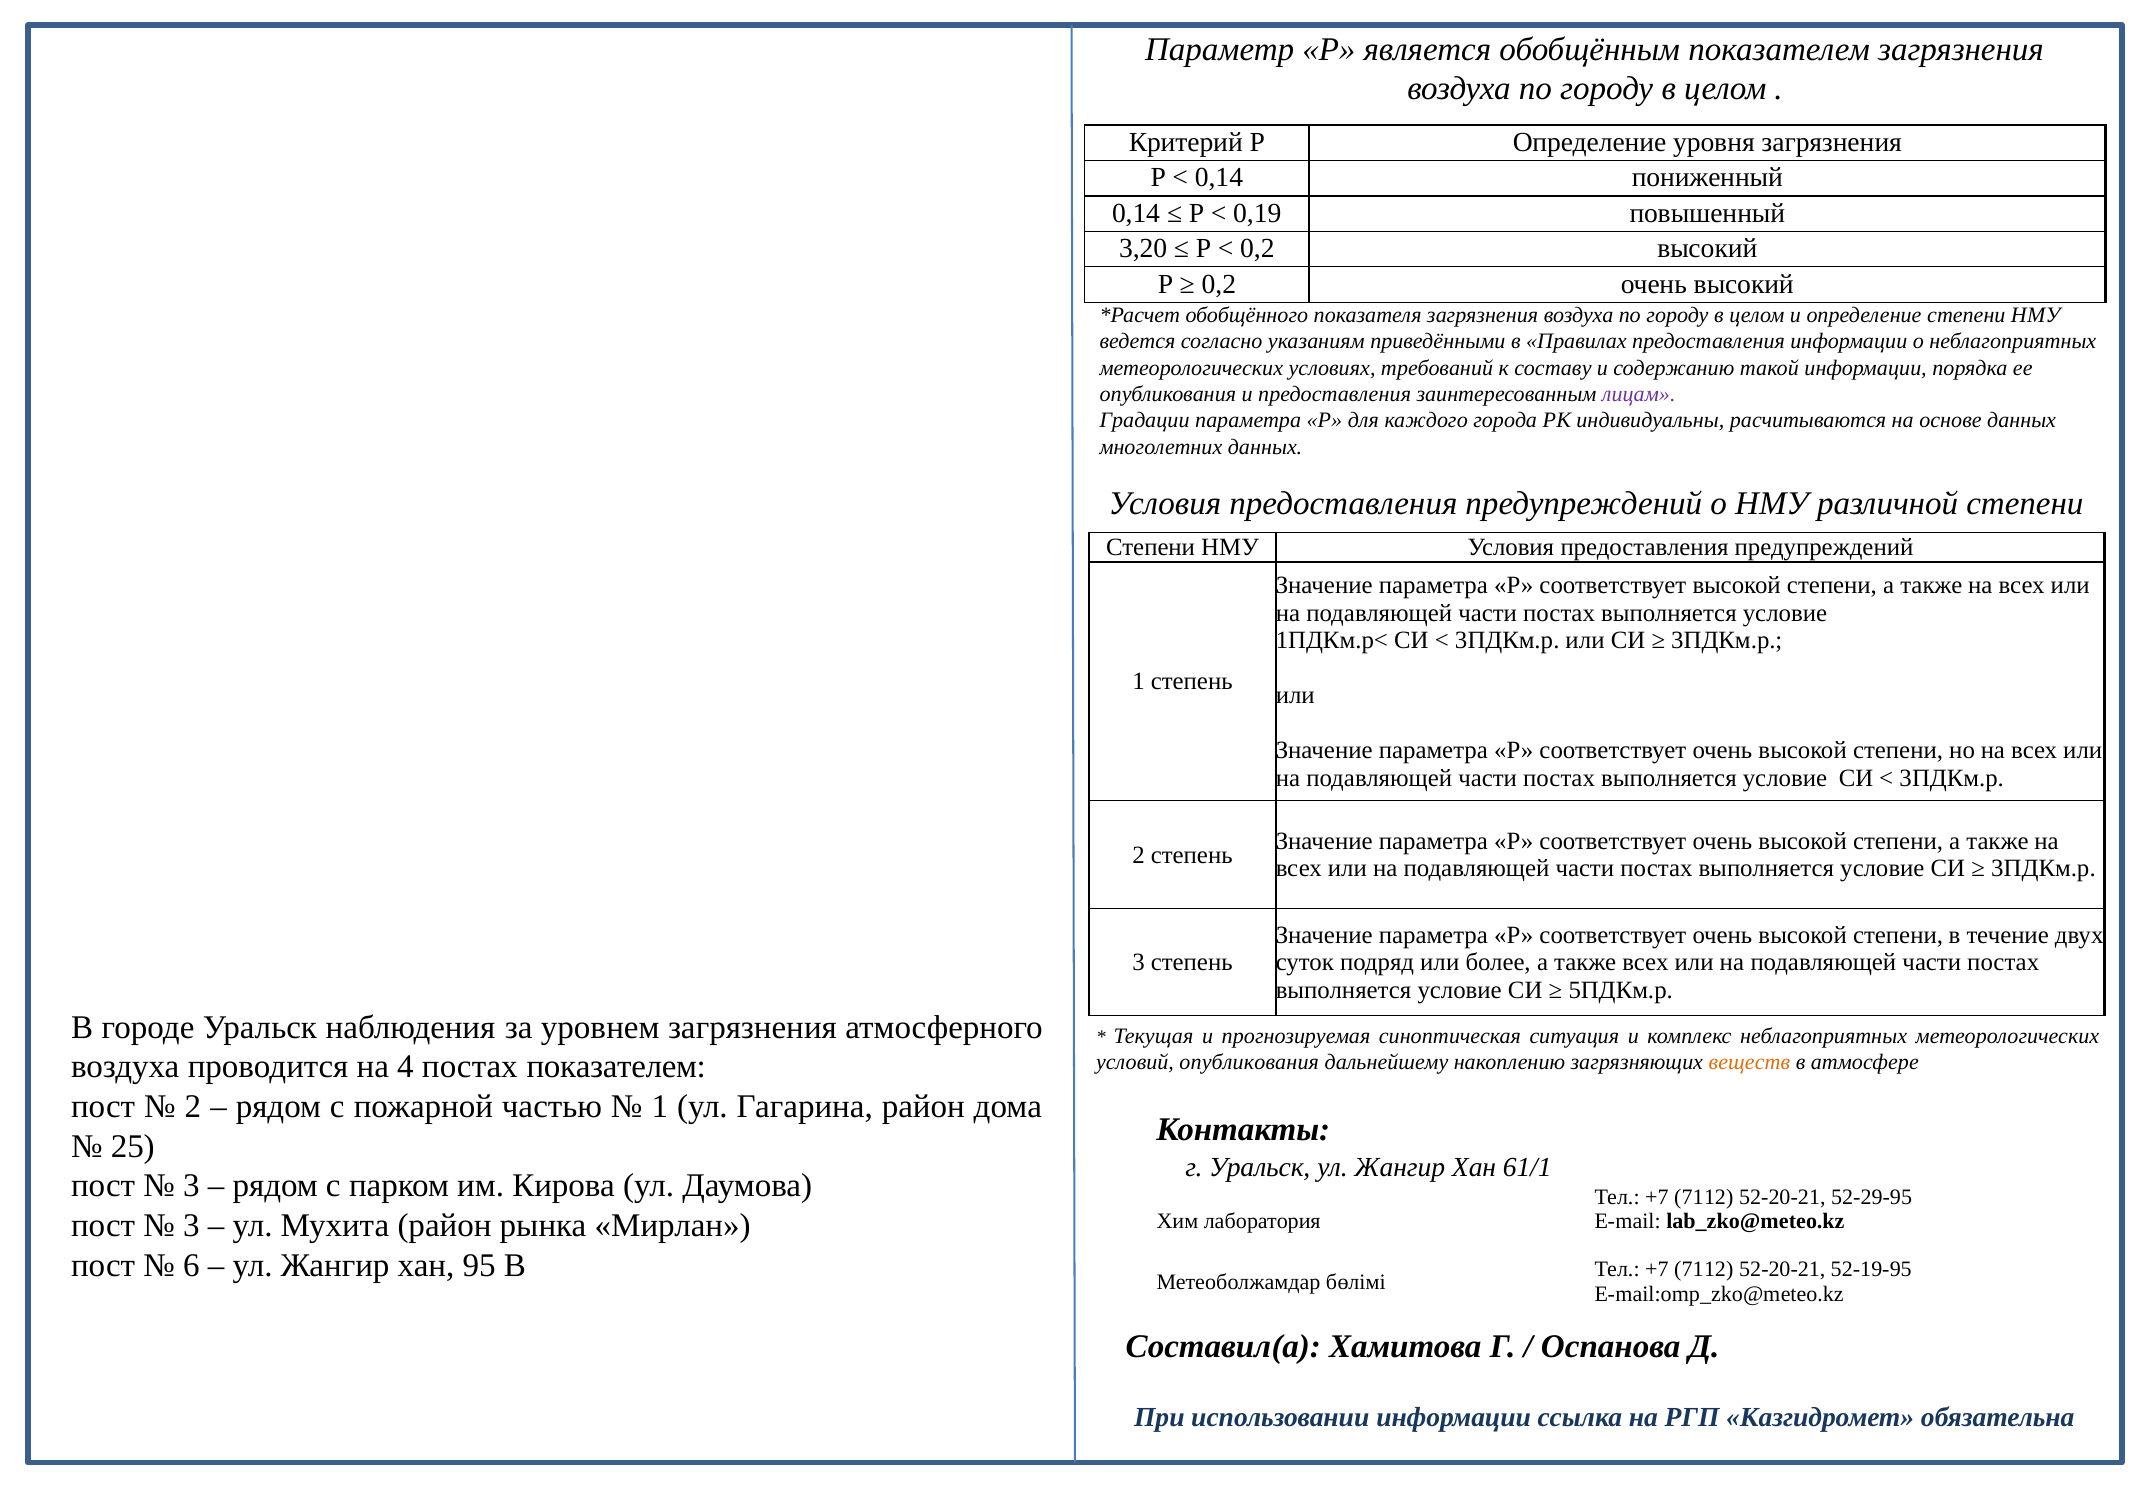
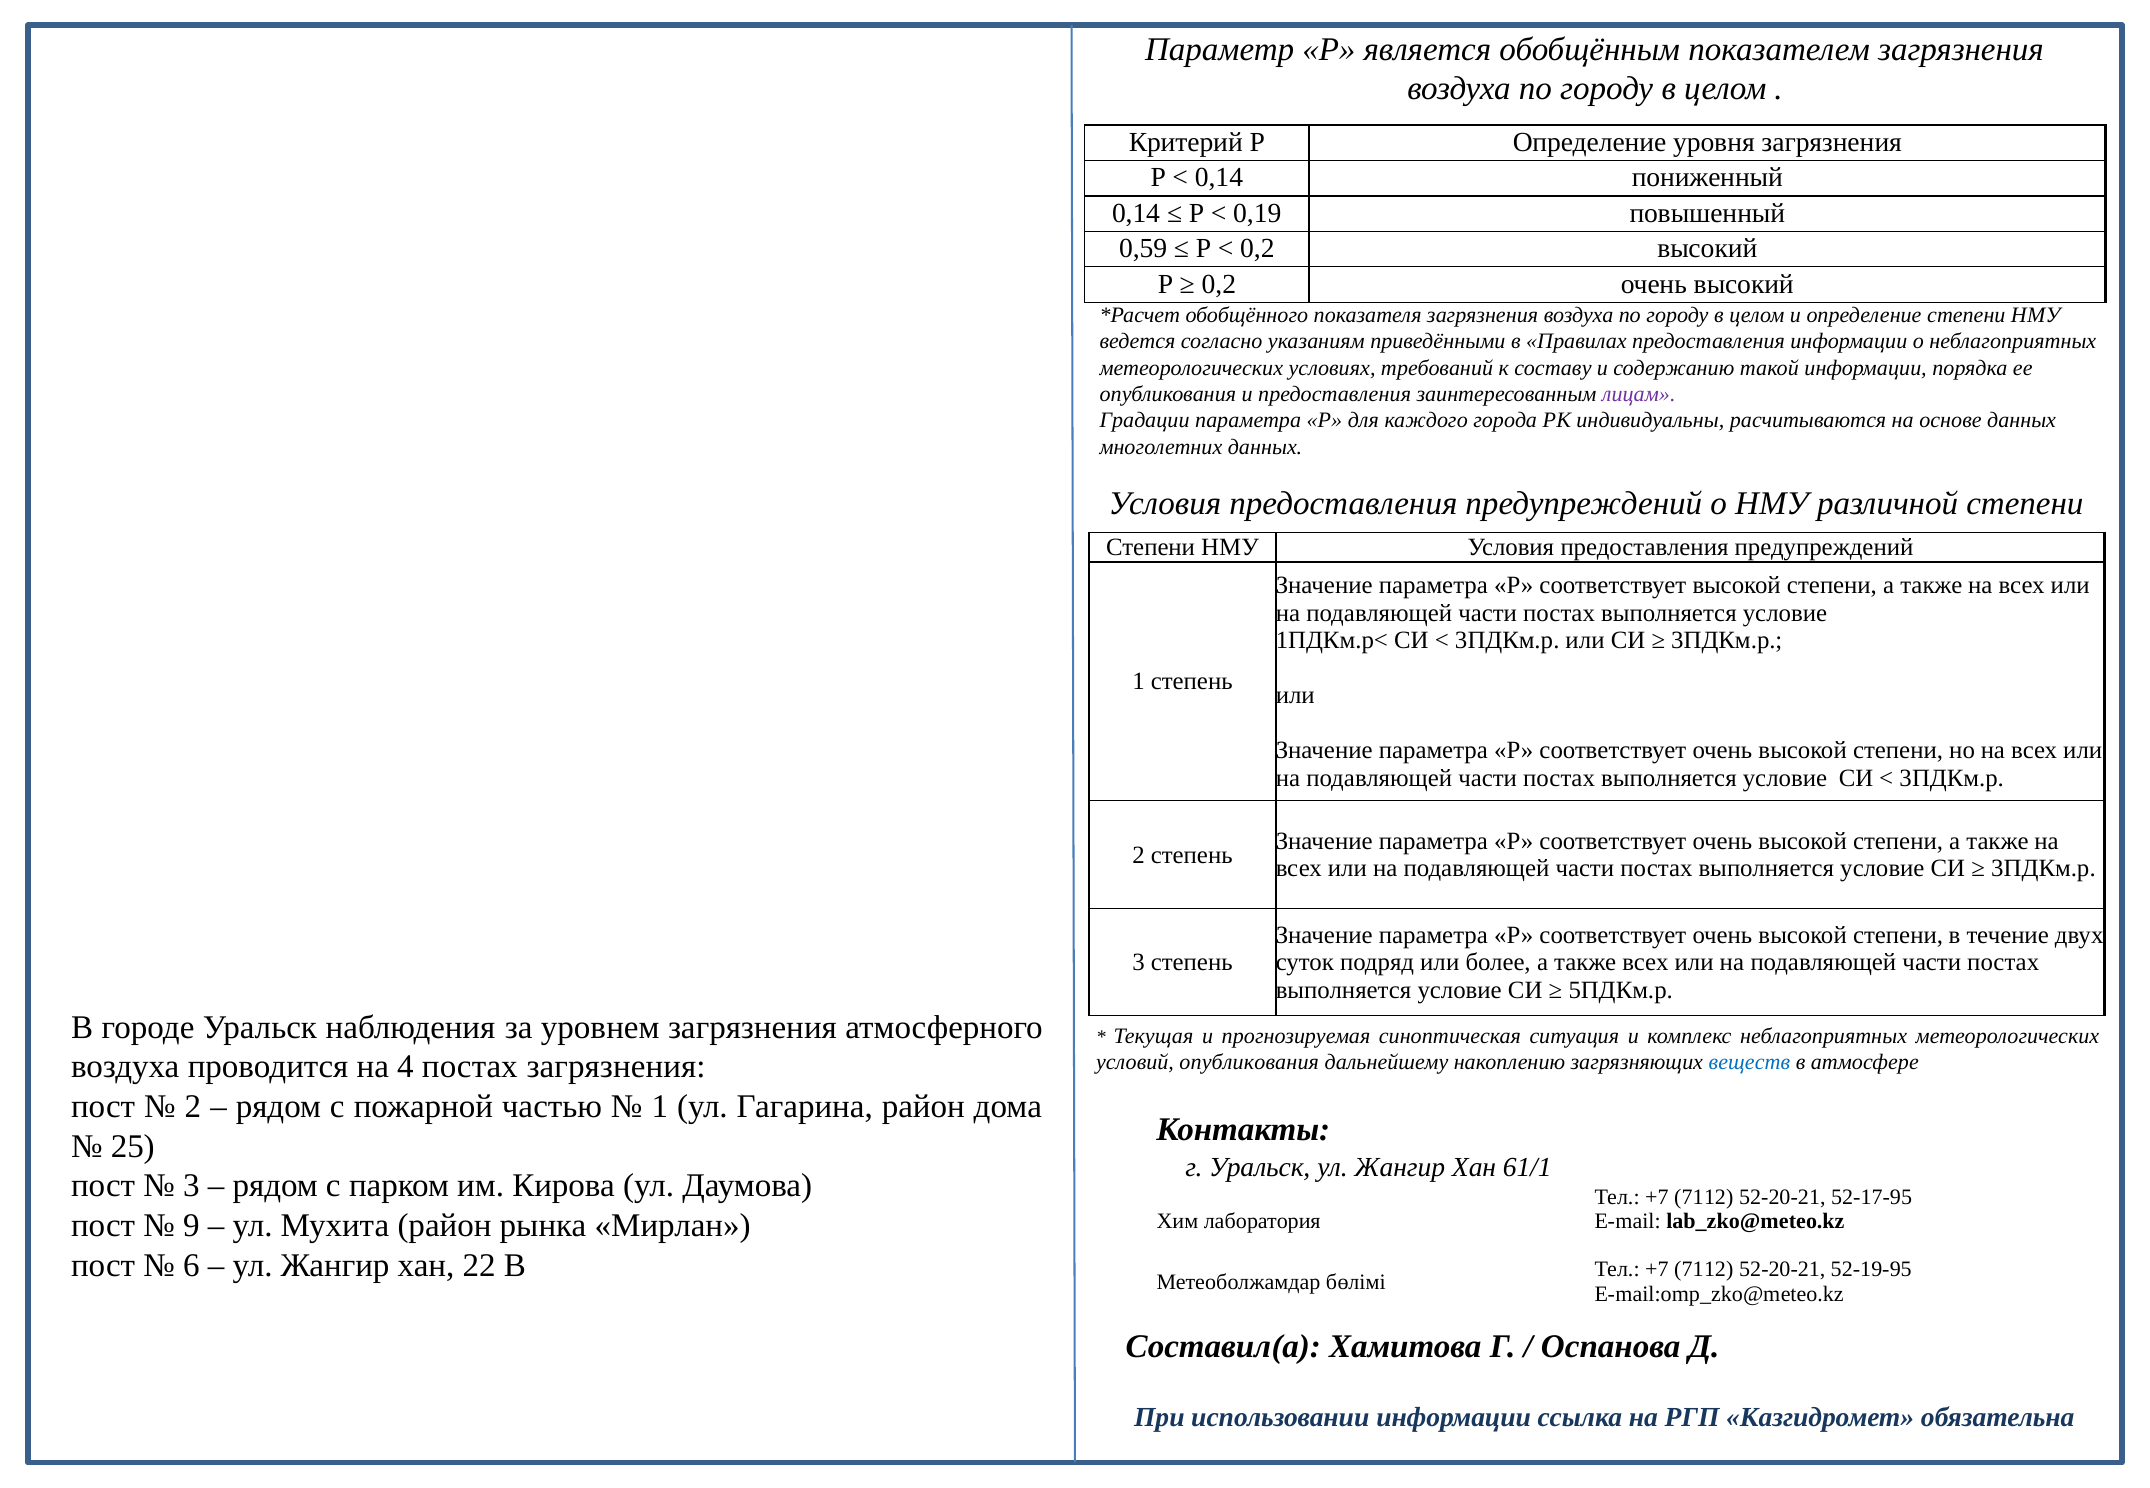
3,20: 3,20 -> 0,59
постах показателем: показателем -> загрязнения
веществ colour: orange -> blue
52-29-95: 52-29-95 -> 52-17-95
3 at (191, 1226): 3 -> 9
95: 95 -> 22
